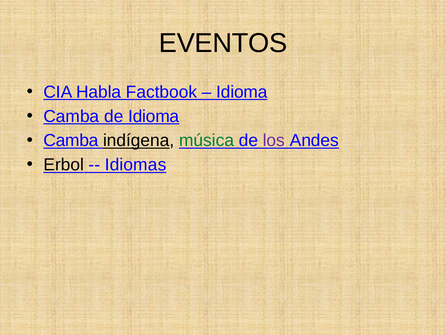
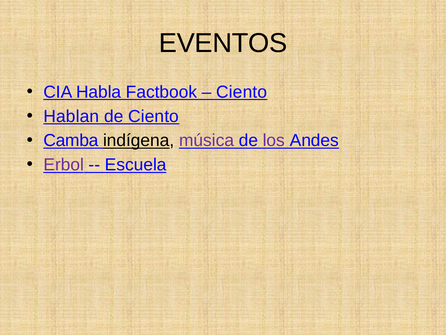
Idioma at (242, 92): Idioma -> Ciento
Camba at (71, 116): Camba -> Hablan
de Idioma: Idioma -> Ciento
música colour: green -> purple
Erbol colour: black -> purple
Idiomas: Idiomas -> Escuela
